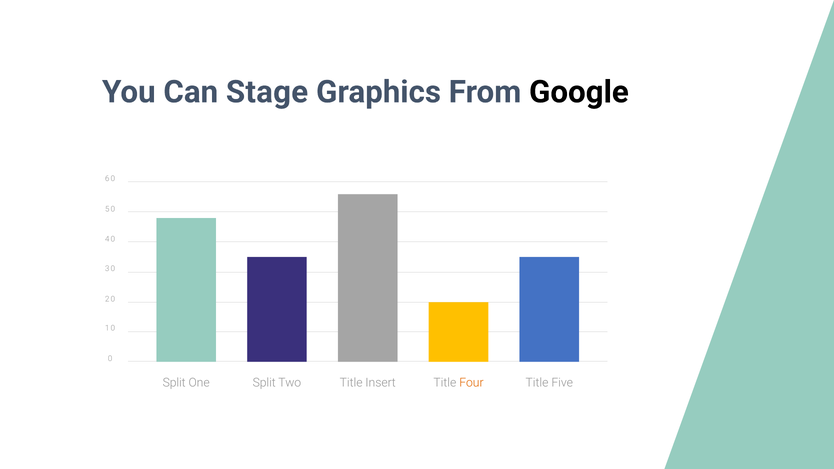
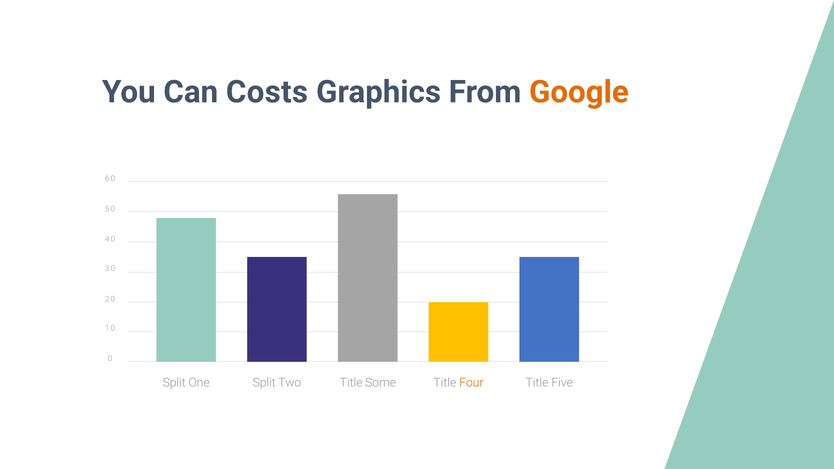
Stage: Stage -> Costs
Google colour: black -> orange
Insert: Insert -> Some
